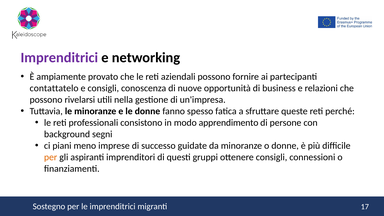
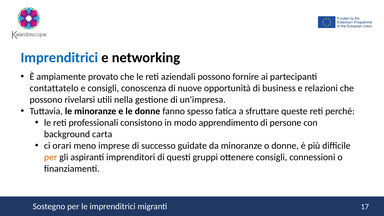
Imprenditrici at (59, 58) colour: purple -> blue
segni: segni -> carta
piani: piani -> orari
